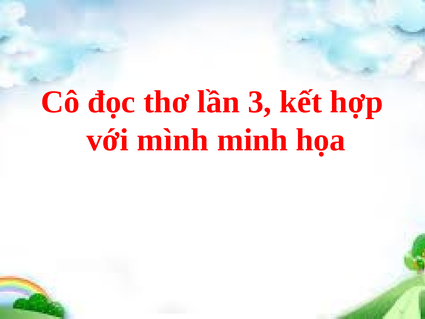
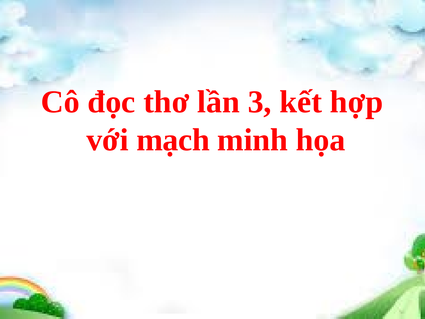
mình: mình -> mạch
